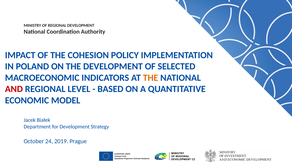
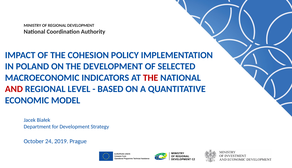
THE at (151, 78) colour: orange -> red
